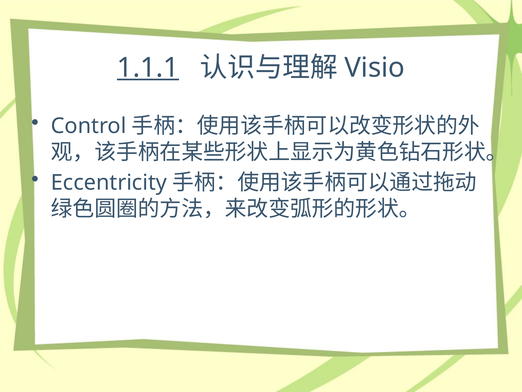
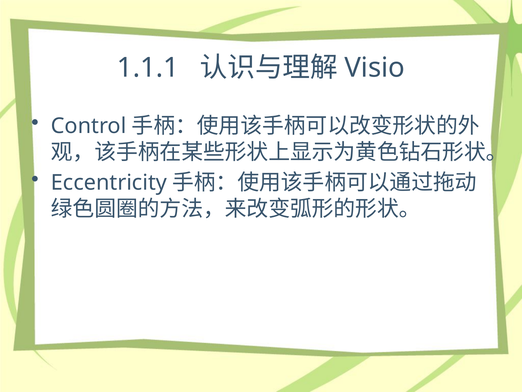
1.1.1 underline: present -> none
